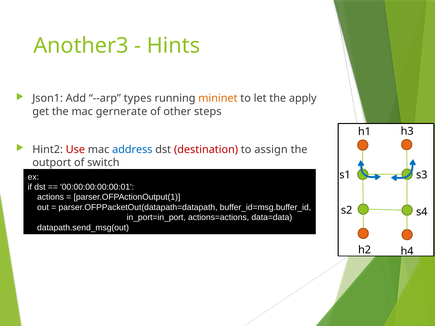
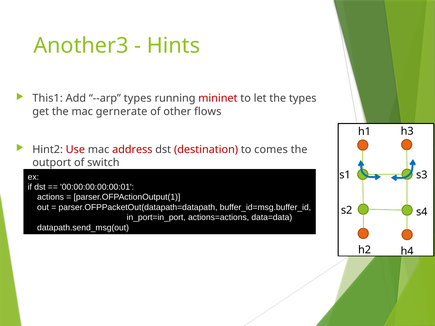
Json1: Json1 -> This1
mininet colour: orange -> red
the apply: apply -> types
steps: steps -> flows
address colour: blue -> red
assign: assign -> comes
